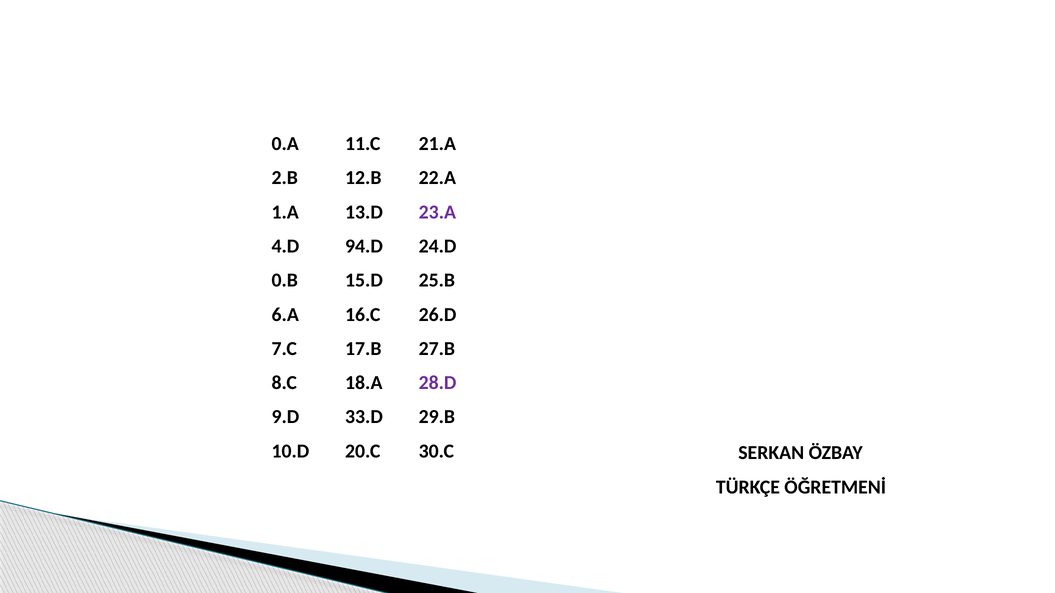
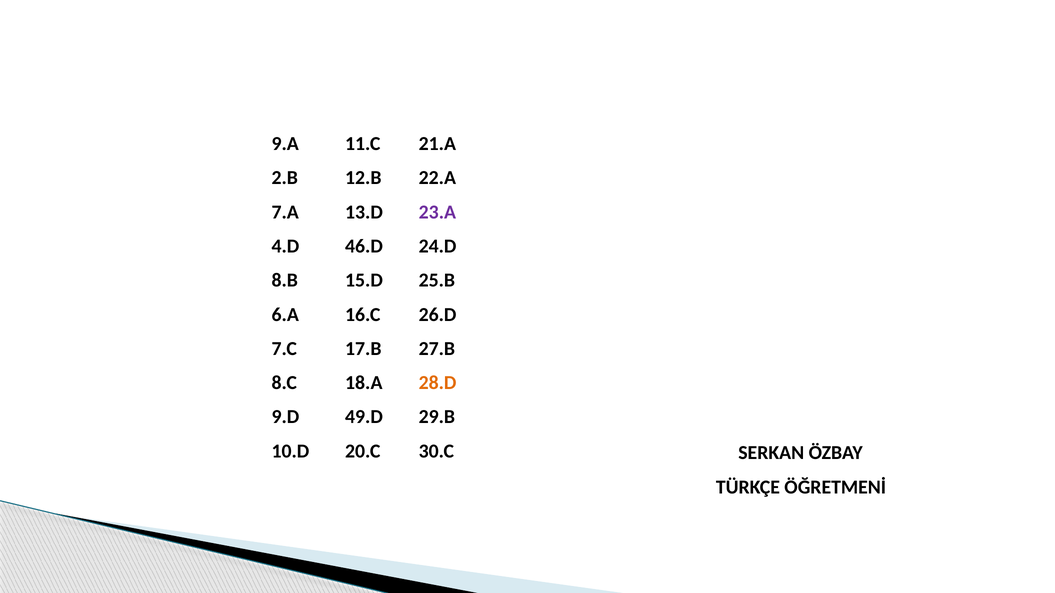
0.A: 0.A -> 9.A
1.A: 1.A -> 7.A
94.D: 94.D -> 46.D
0.B: 0.B -> 8.B
28.D colour: purple -> orange
33.D: 33.D -> 49.D
